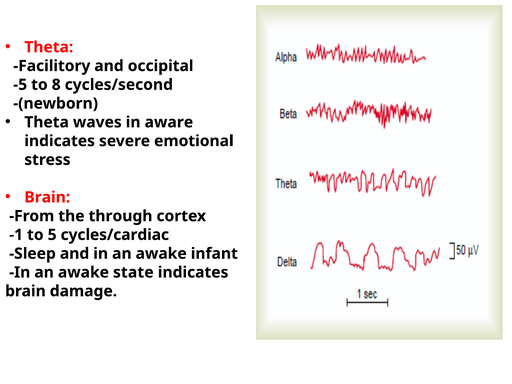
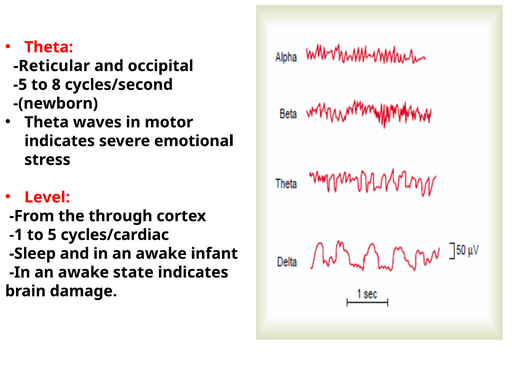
Facilitory: Facilitory -> Reticular
aware: aware -> motor
Brain at (47, 197): Brain -> Level
